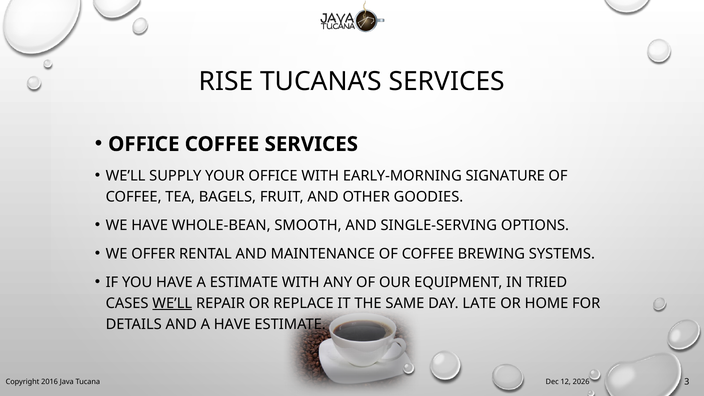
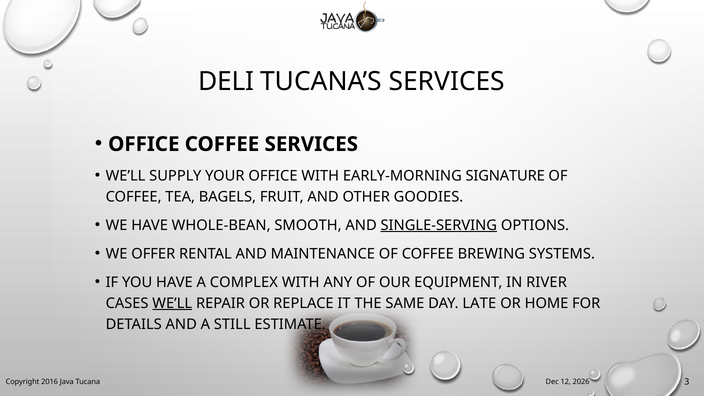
RISE: RISE -> DELI
SINGLE-SERVING underline: none -> present
A ESTIMATE: ESTIMATE -> COMPLEX
TRIED: TRIED -> RIVER
A HAVE: HAVE -> STILL
